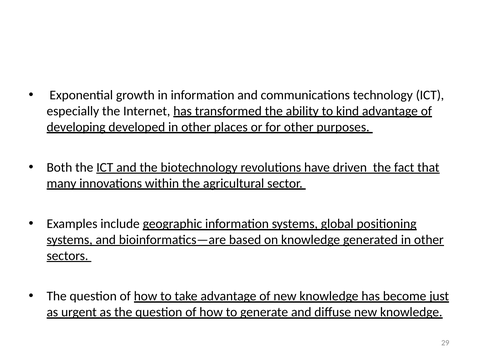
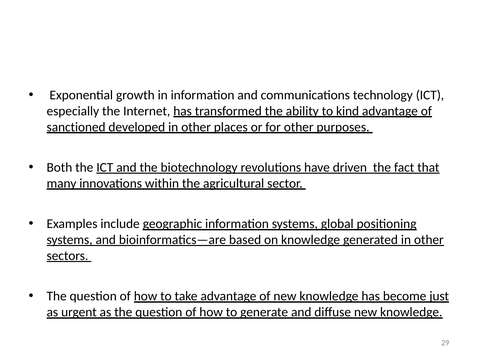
developing: developing -> sanctioned
